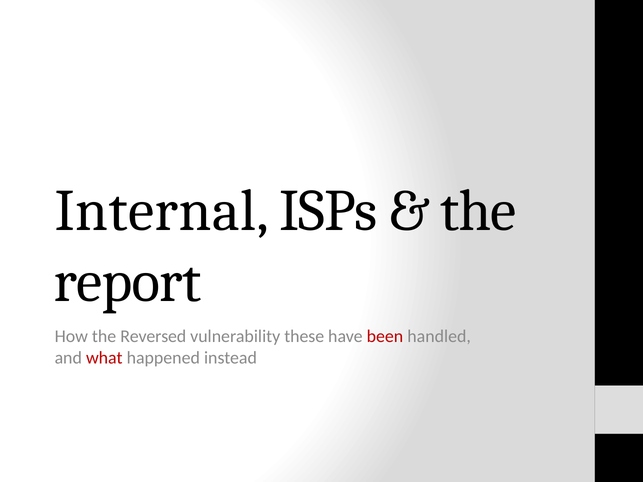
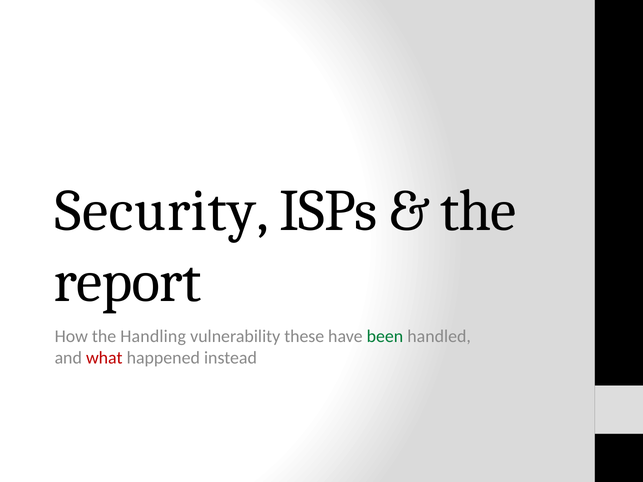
Internal: Internal -> Security
Reversed: Reversed -> Handling
been colour: red -> green
